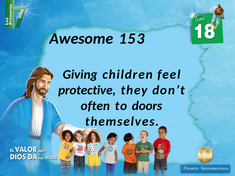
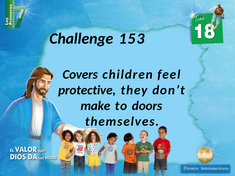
Awesome: Awesome -> Challenge
Giving: Giving -> Covers
often: often -> make
